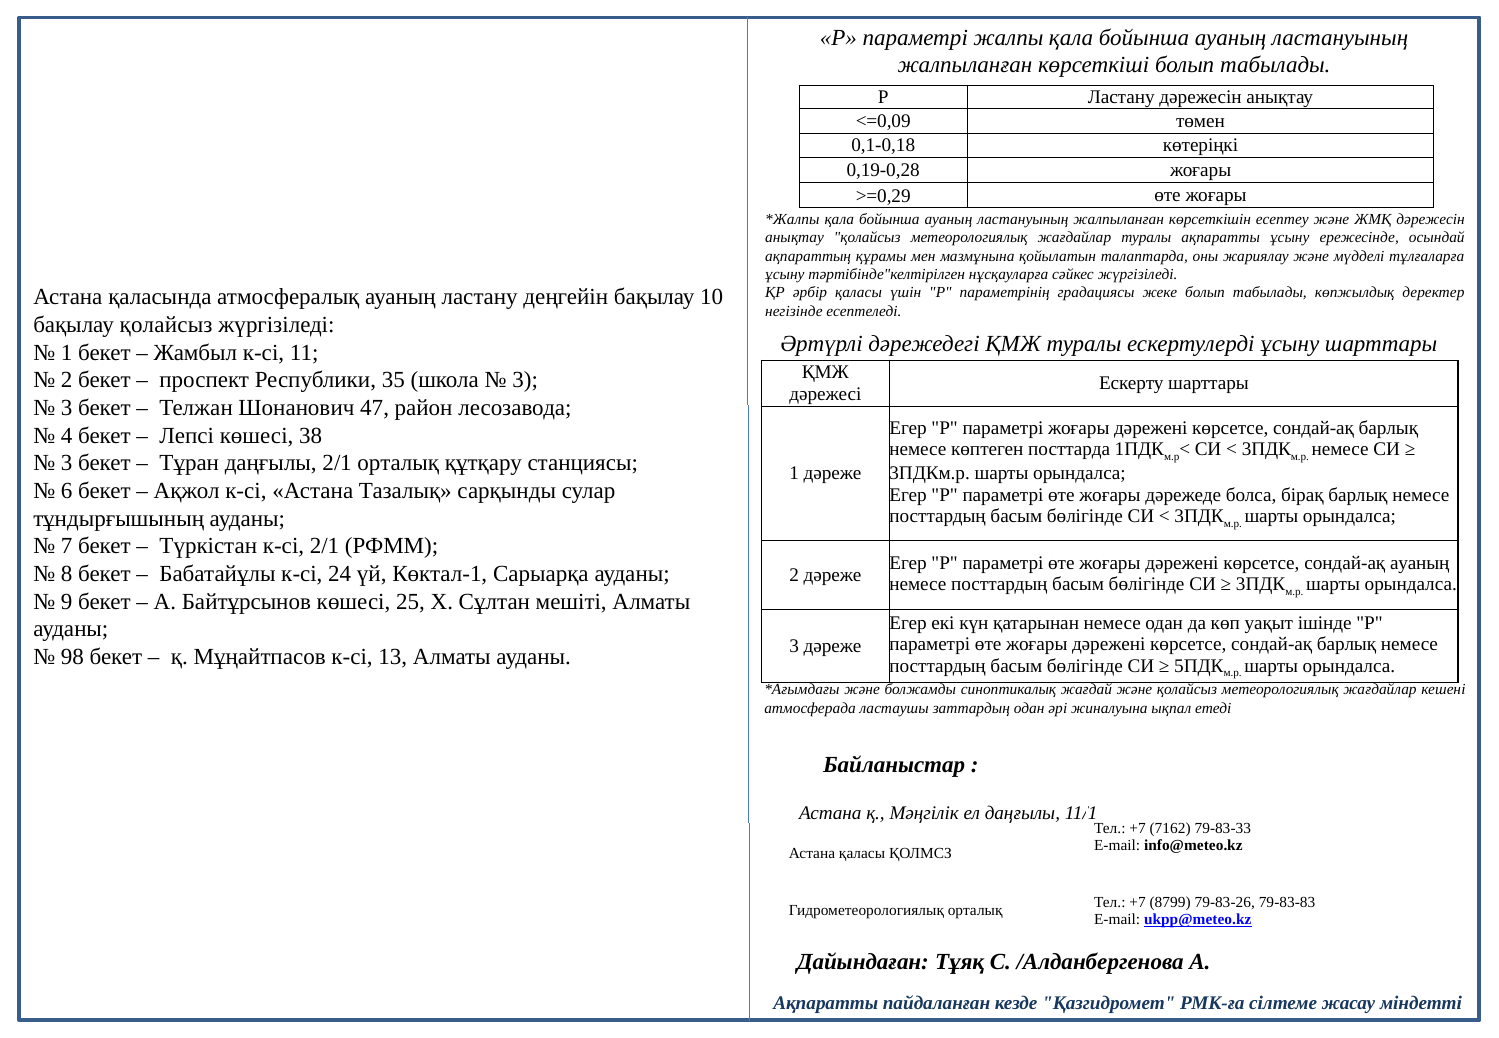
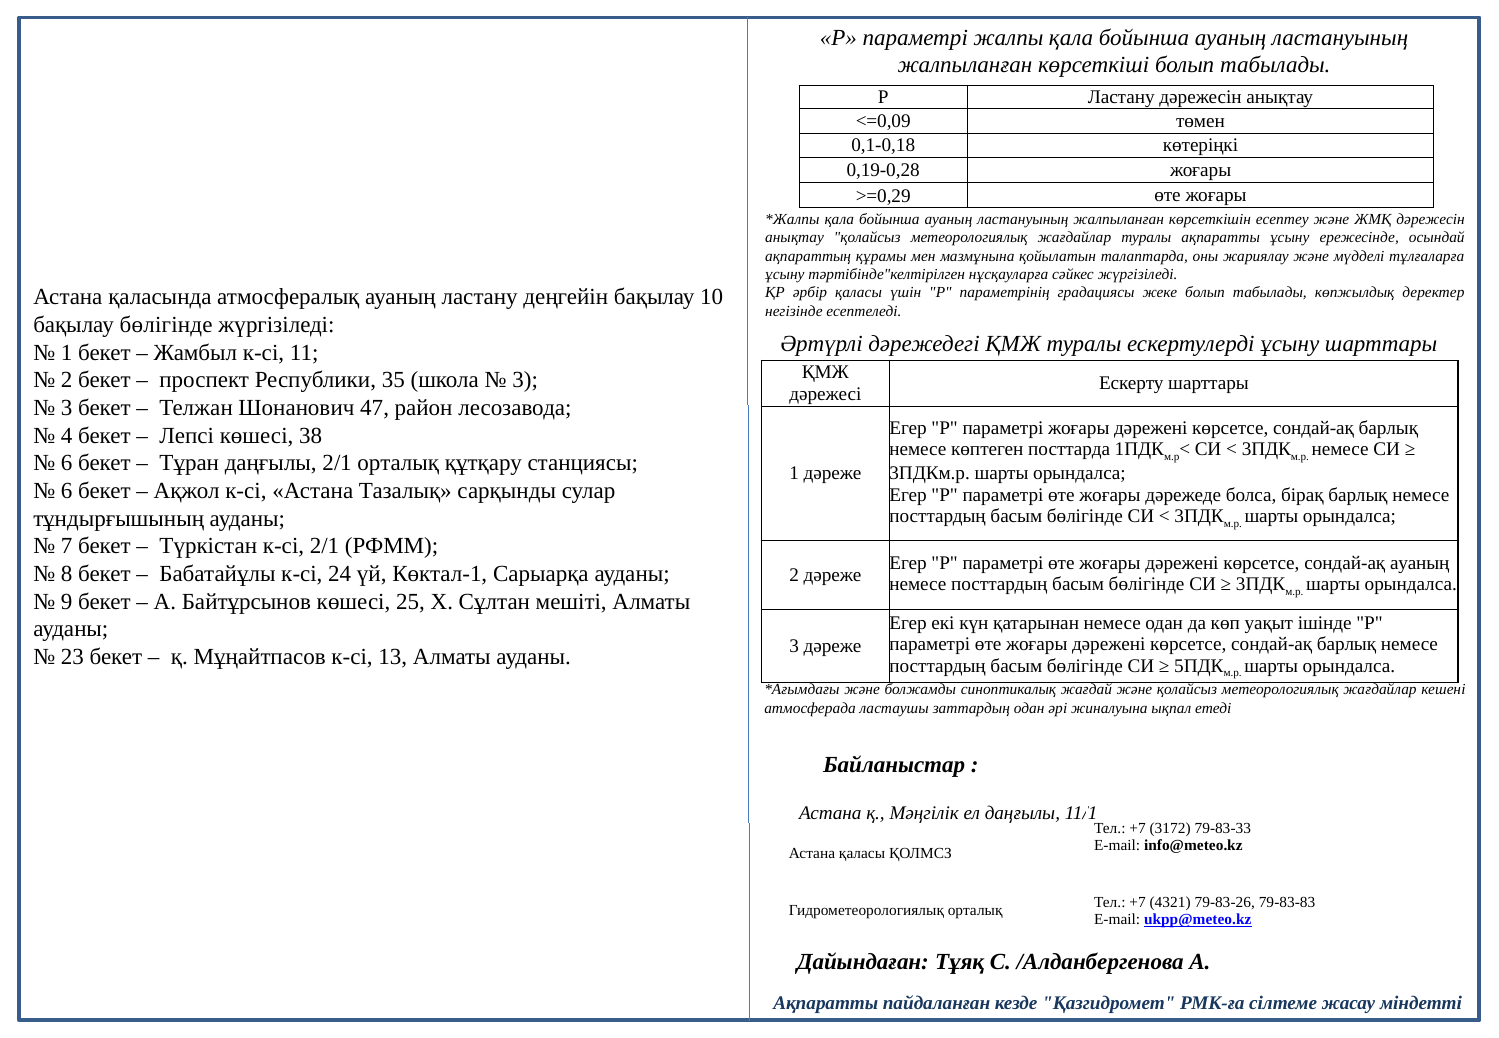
бақылау қолайсыз: қолайсыз -> бөлігінде
3 at (67, 463): 3 -> 6
98: 98 -> 23
7162: 7162 -> 3172
8799: 8799 -> 4321
